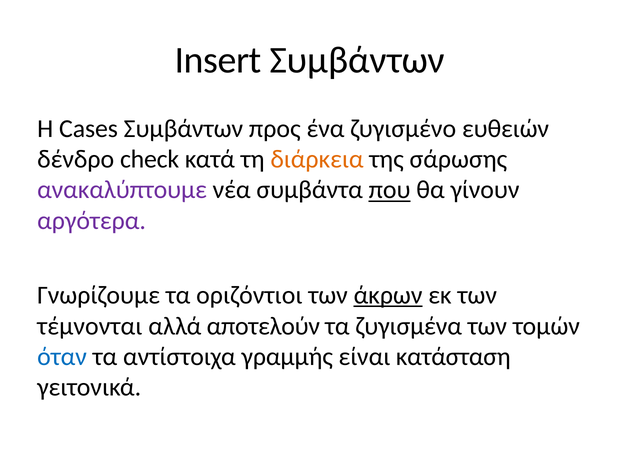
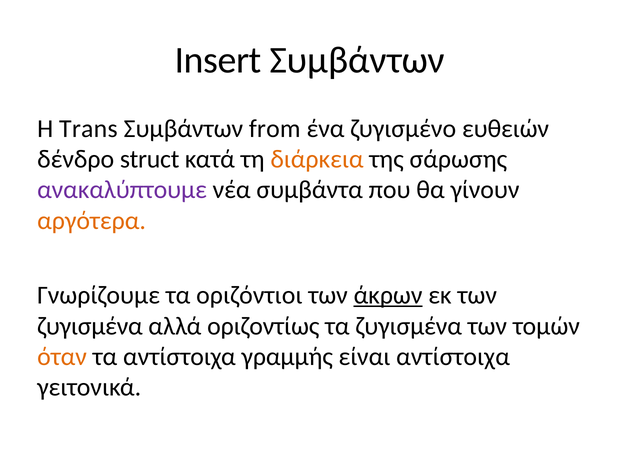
Cases: Cases -> Trans
προς: προς -> from
check: check -> struct
που underline: present -> none
αργότερα colour: purple -> orange
τέμνονται at (90, 326): τέμνονται -> ζυγισμένα
αποτελούν: αποτελούν -> οριζοντίως
όταν colour: blue -> orange
είναι κατάσταση: κατάσταση -> αντίστοιχα
